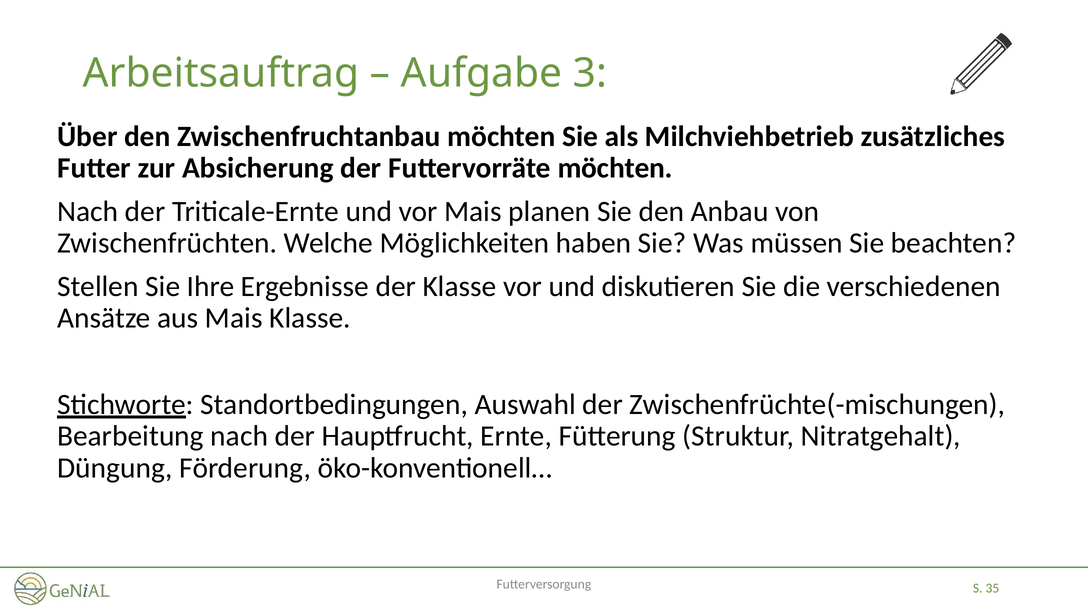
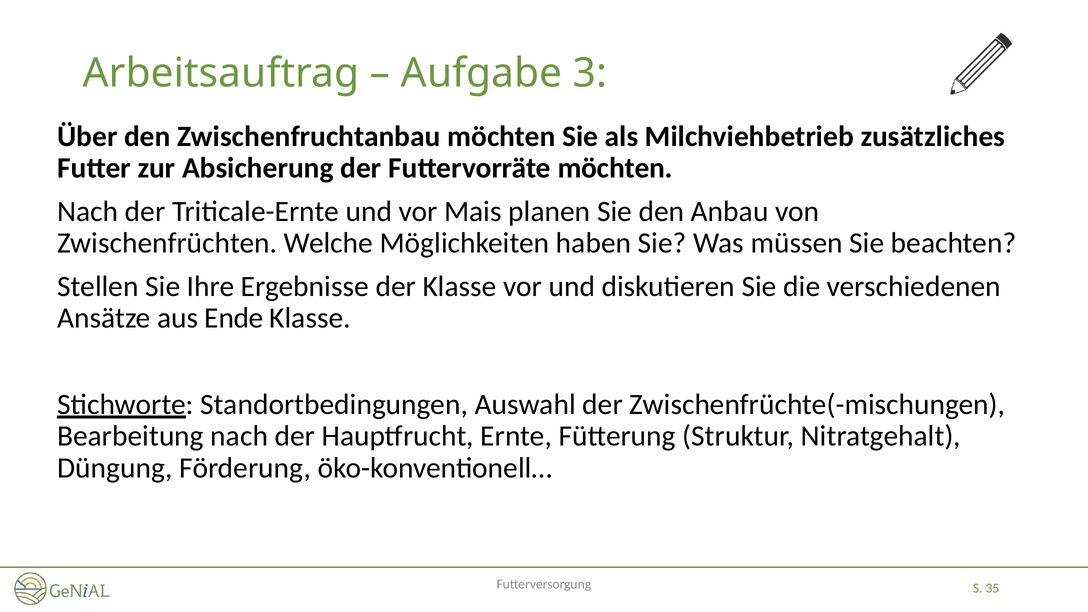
aus Mais: Mais -> Ende
